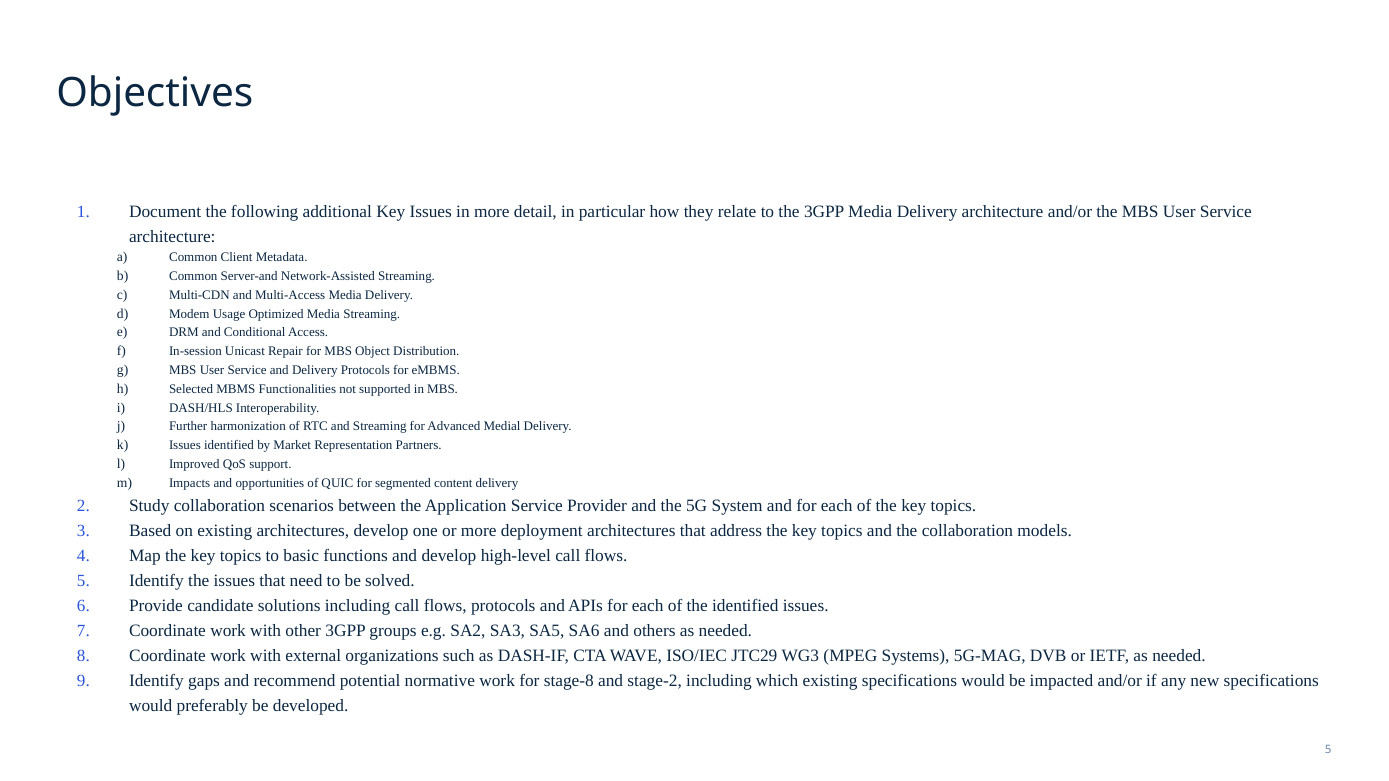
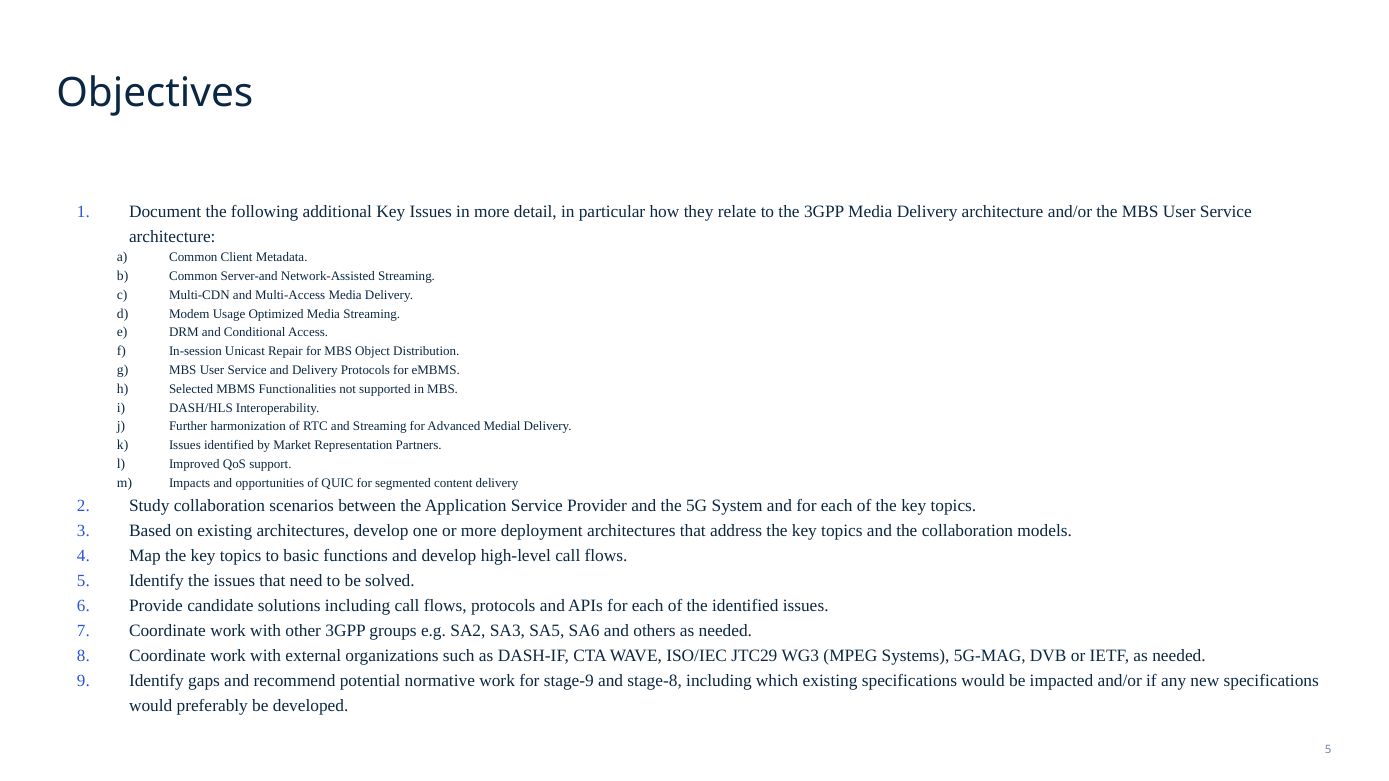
stage-8: stage-8 -> stage-9
stage-2: stage-2 -> stage-8
